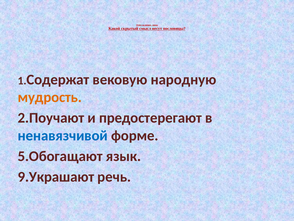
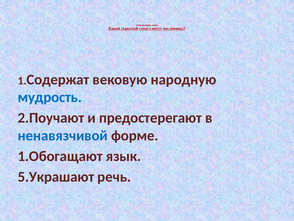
мудрость colour: orange -> blue
5.Обогащают: 5.Обогащают -> 1.Обогащают
9.Украшают: 9.Украшают -> 5.Украшают
